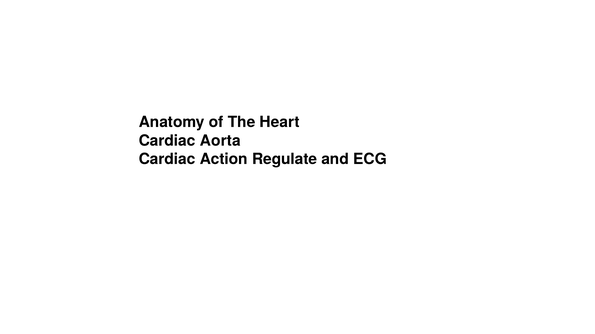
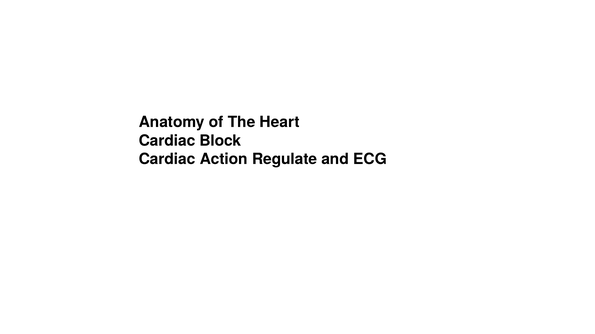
Aorta: Aorta -> Block
